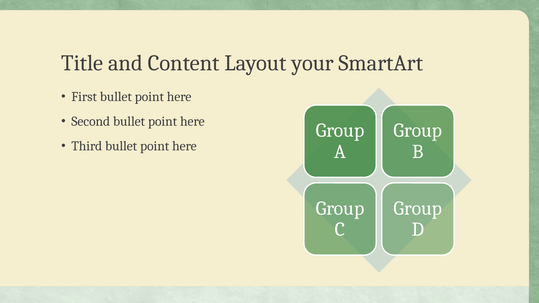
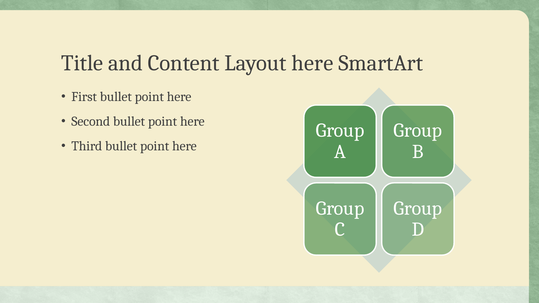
Layout your: your -> here
